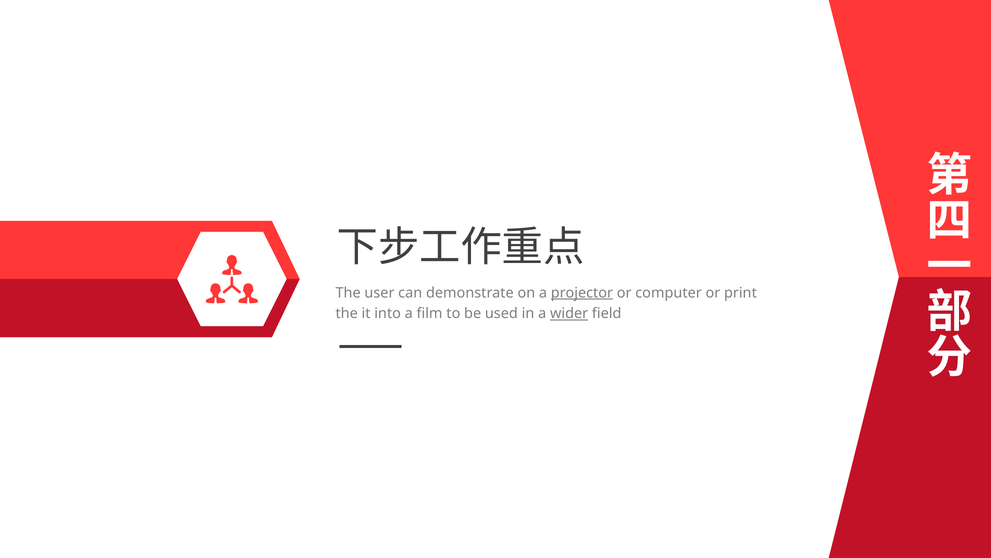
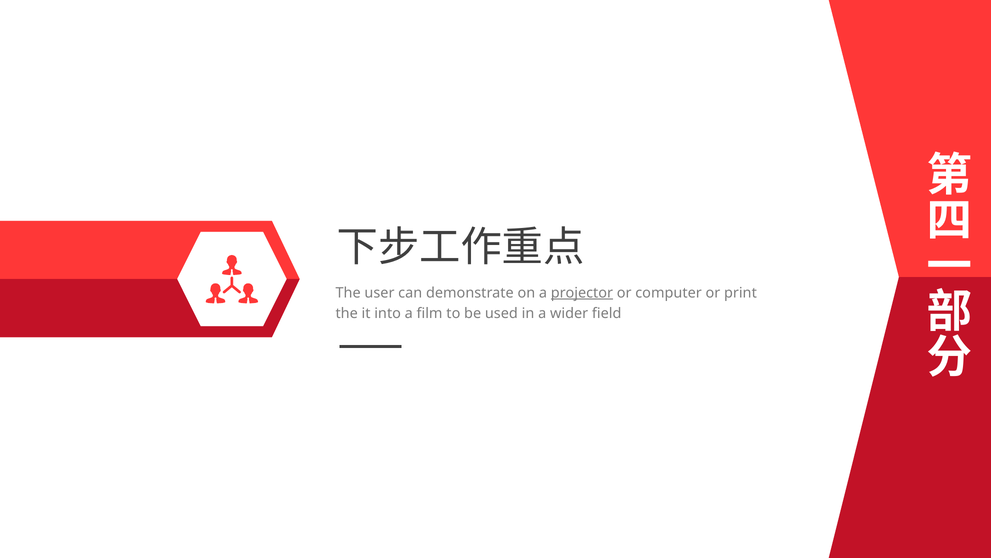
wider underline: present -> none
